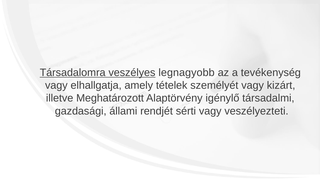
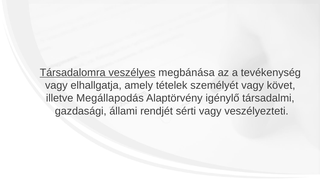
legnagyobb: legnagyobb -> megbánása
kizárt: kizárt -> követ
Meghatározott: Meghatározott -> Megállapodás
